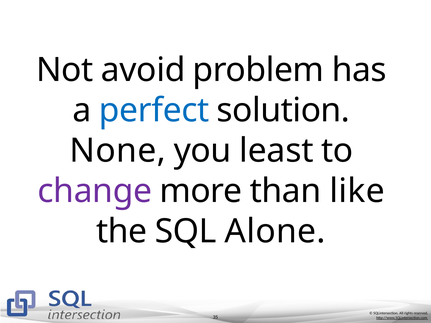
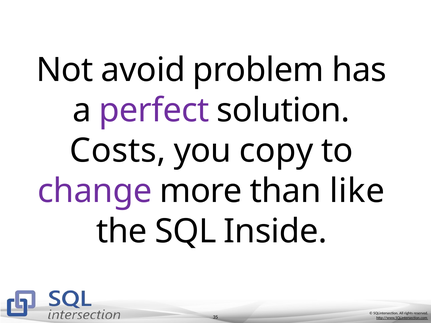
perfect colour: blue -> purple
None: None -> Costs
least: least -> copy
Alone: Alone -> Inside
